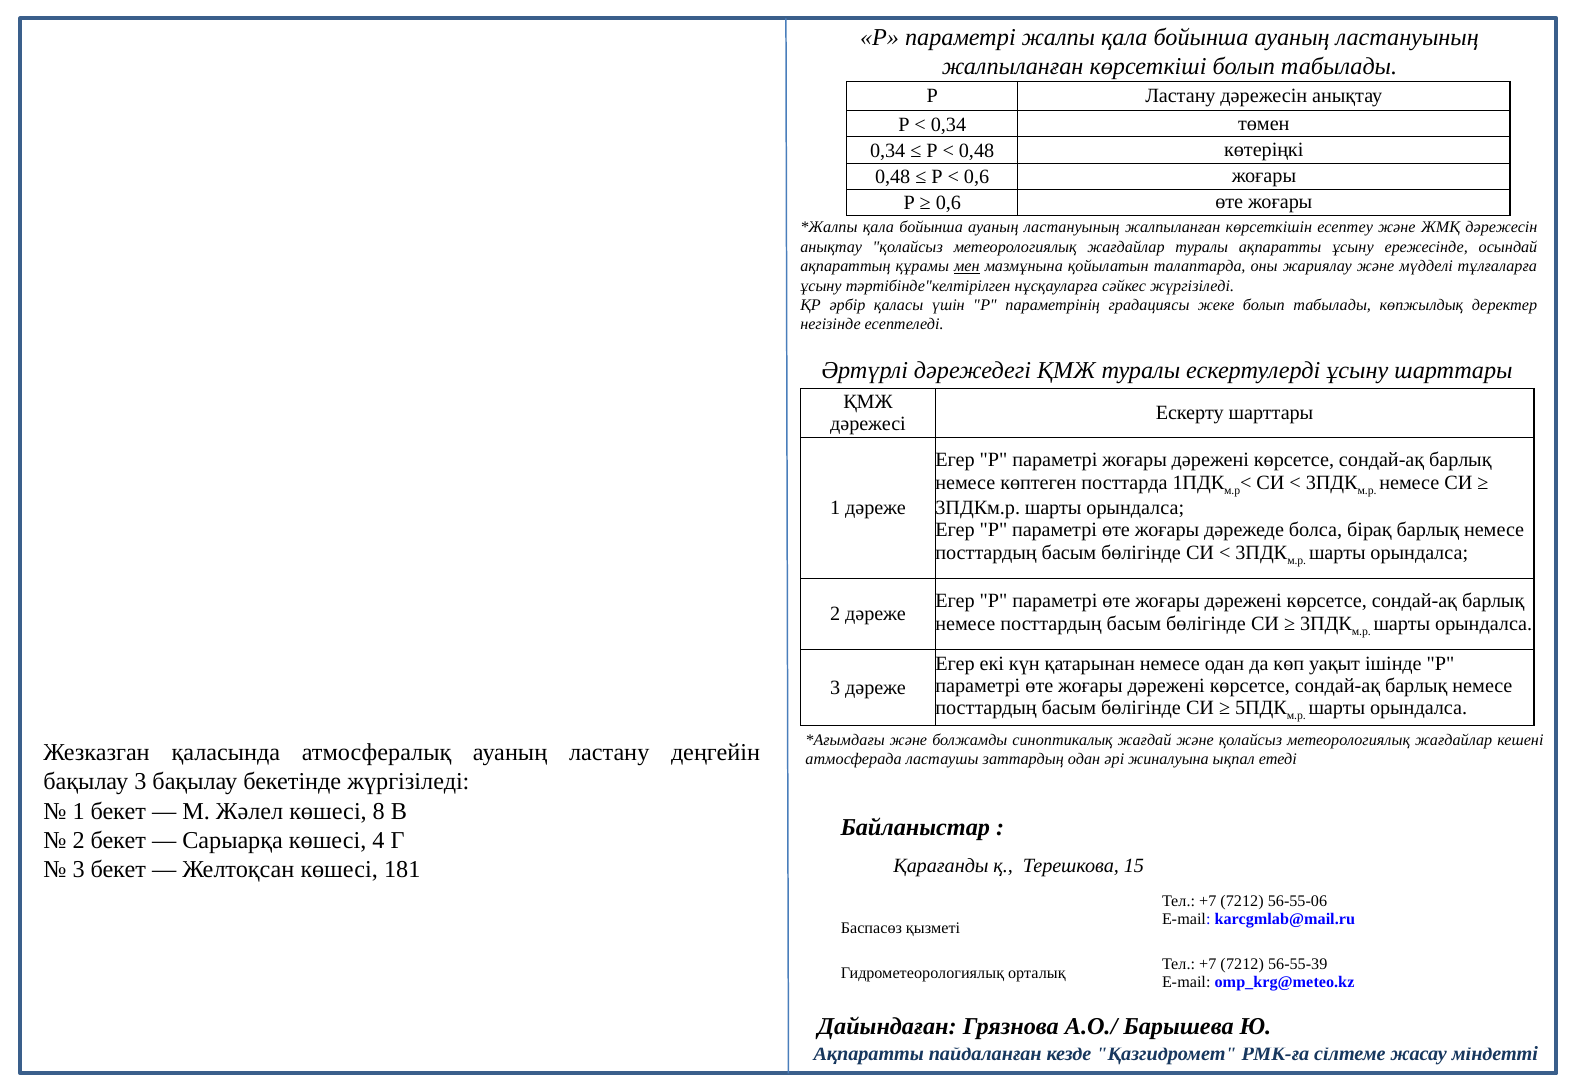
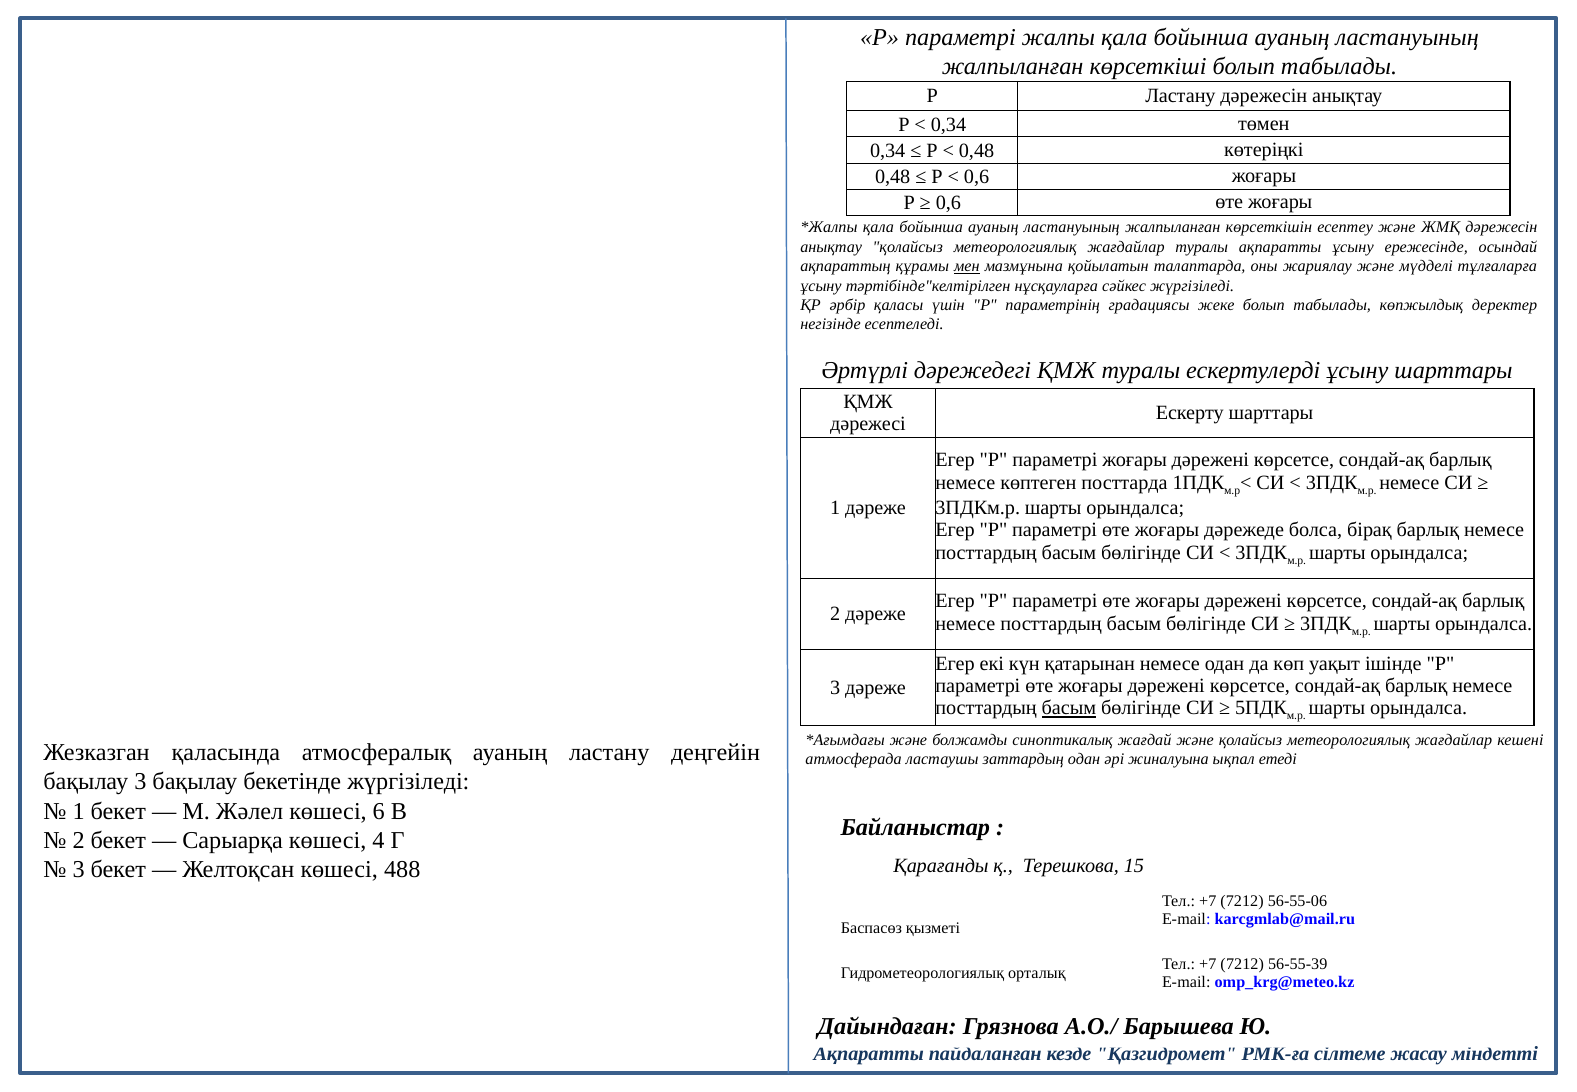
басым at (1069, 708) underline: none -> present
8: 8 -> 6
181: 181 -> 488
